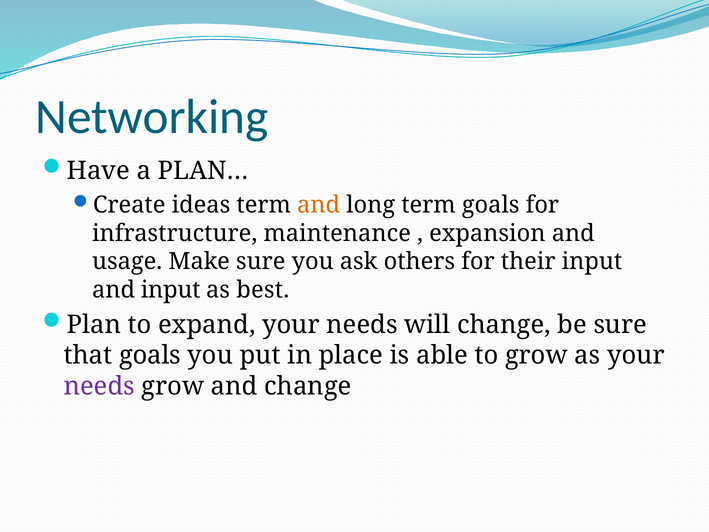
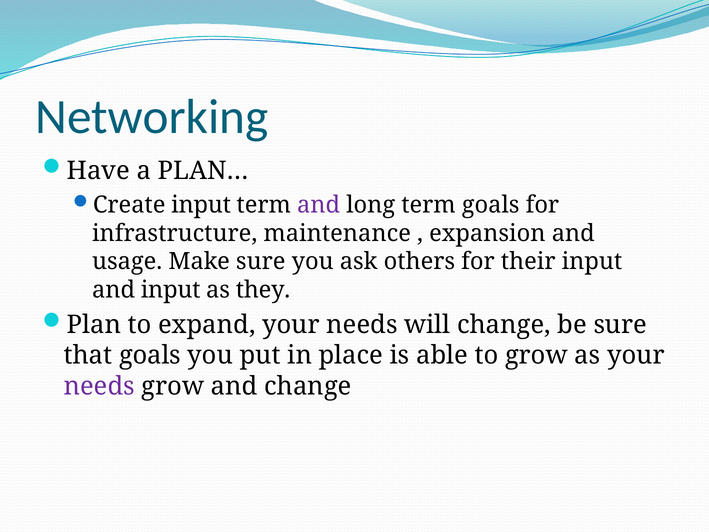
Create ideas: ideas -> input
and at (319, 205) colour: orange -> purple
best: best -> they
